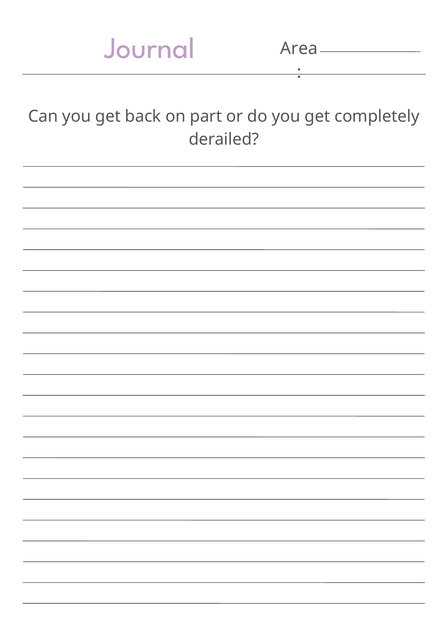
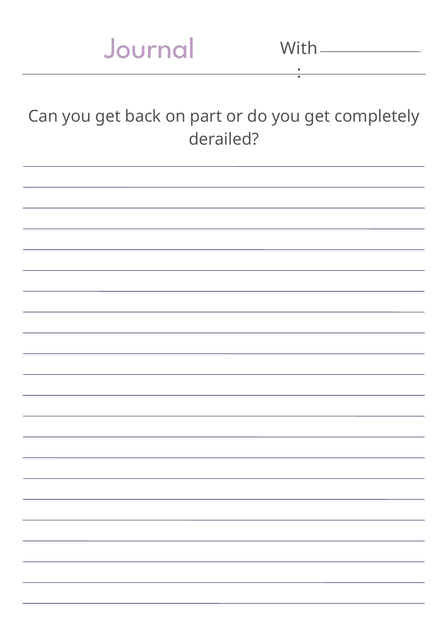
Area: Area -> With
